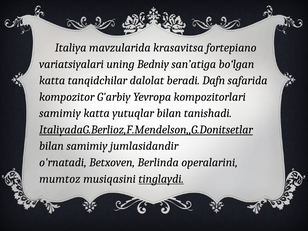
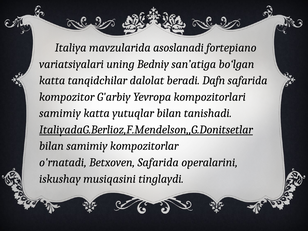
krasavitsa: krasavitsa -> asoslanadi
jumlasidandir: jumlasidandir -> kompozitorlar
Betxoven Berlinda: Berlinda -> Safarida
mumtoz: mumtoz -> iskushay
tinglaydi underline: present -> none
